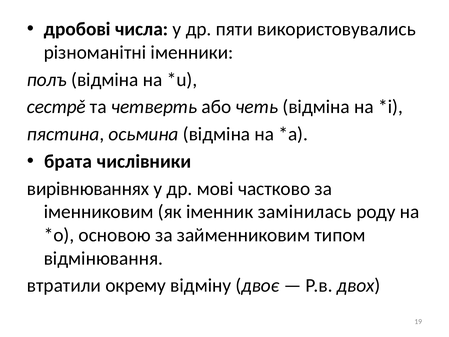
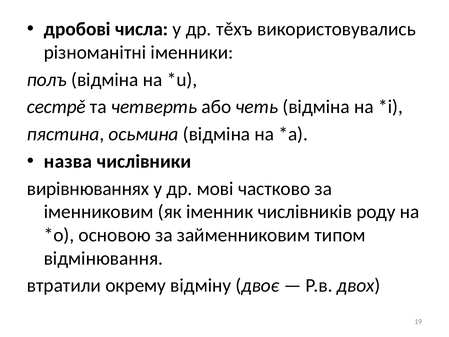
пяти: пяти -> тěхъ
брата: брата -> назва
замінилась: замінилась -> числівників
